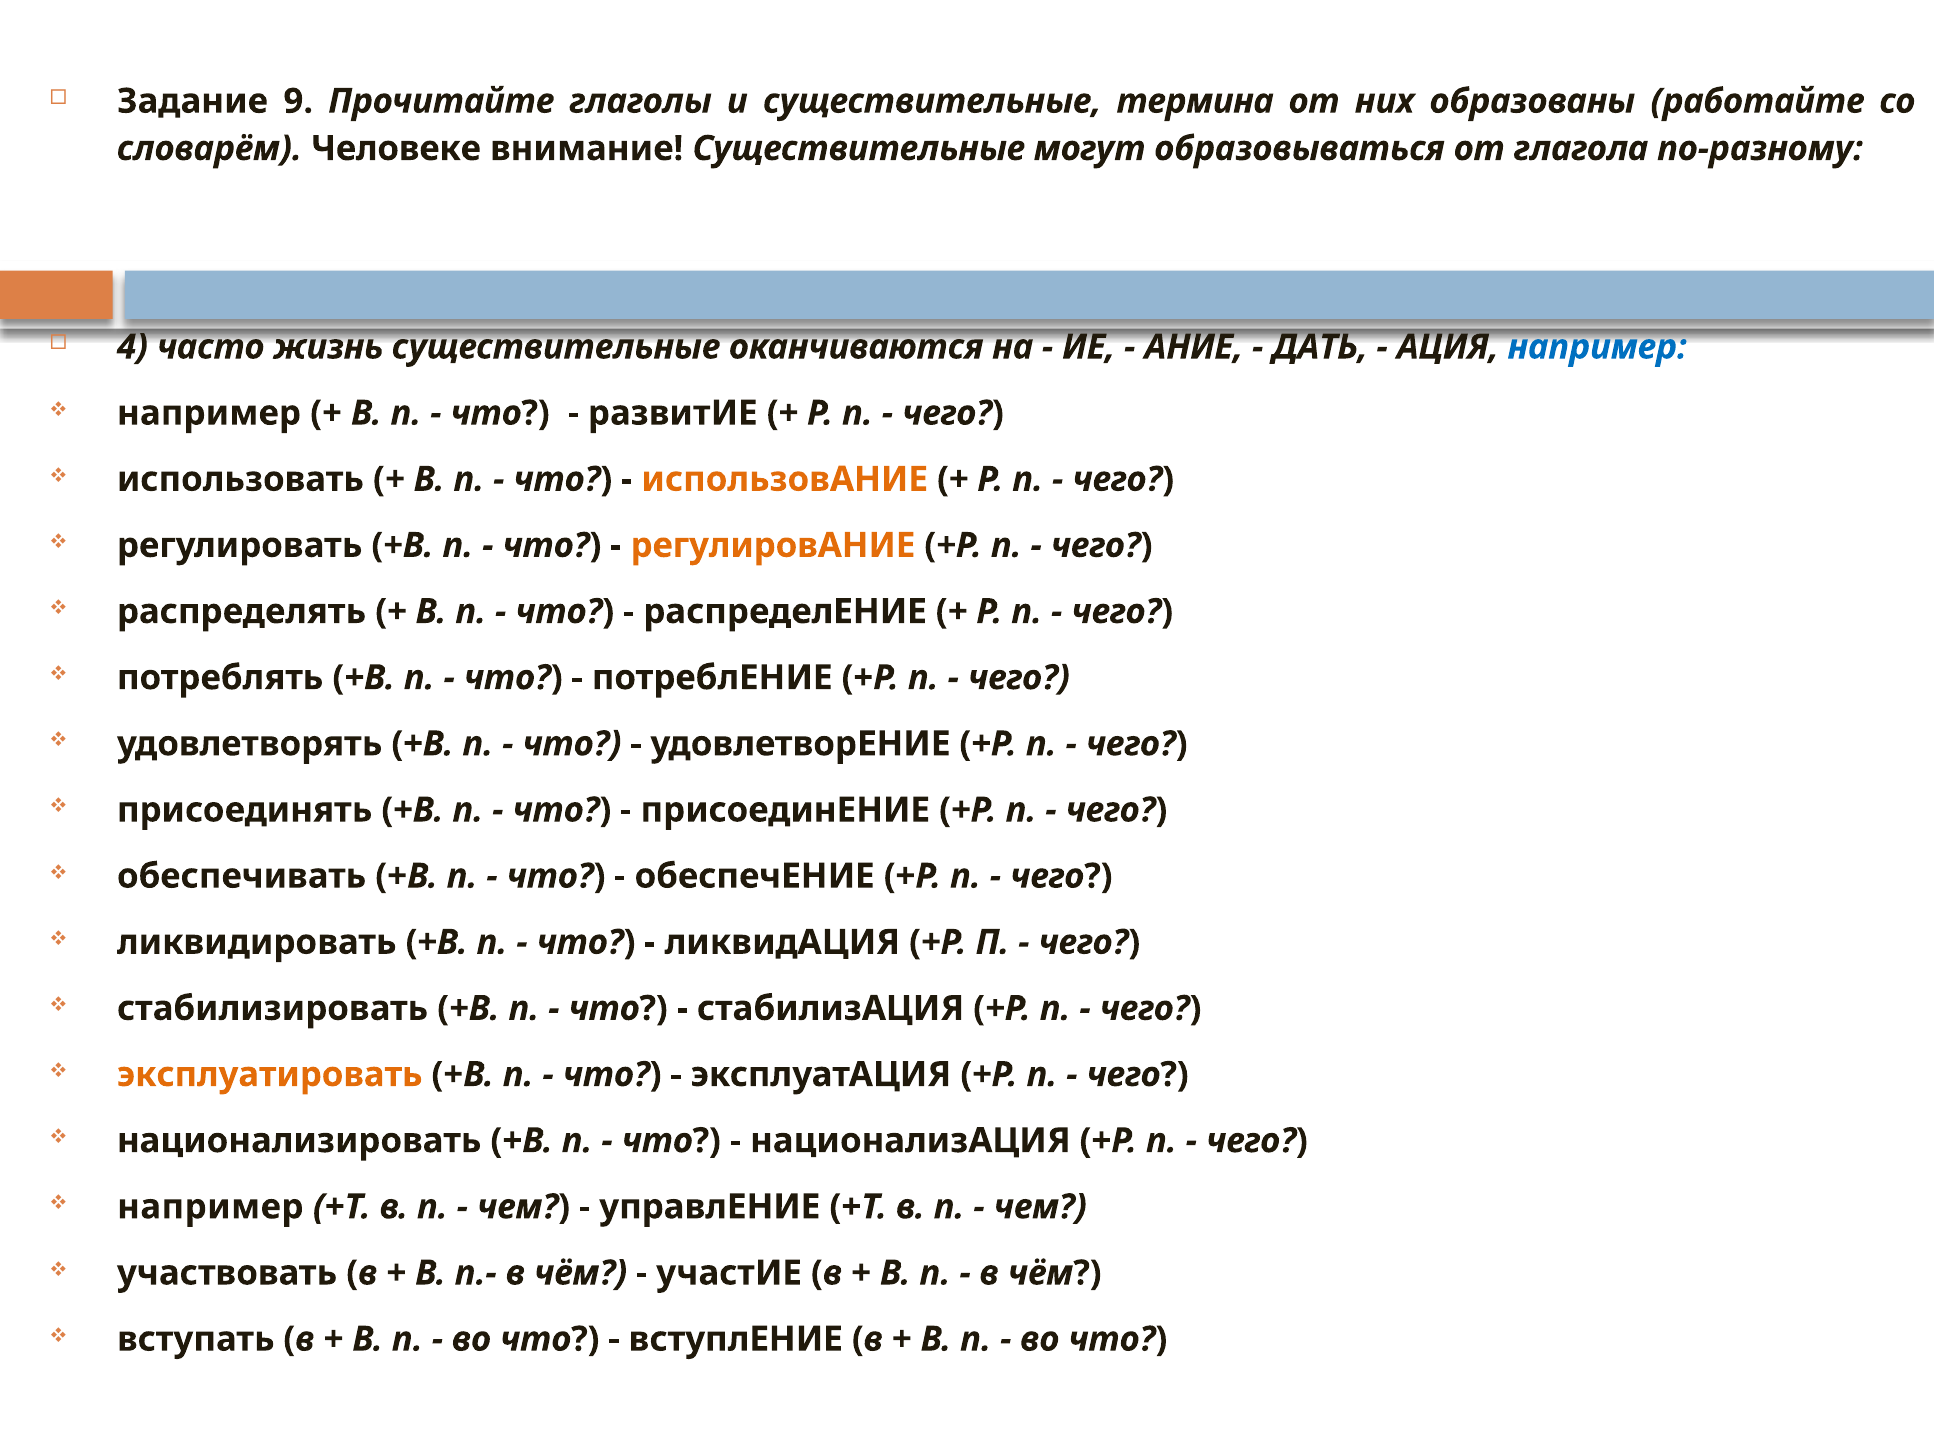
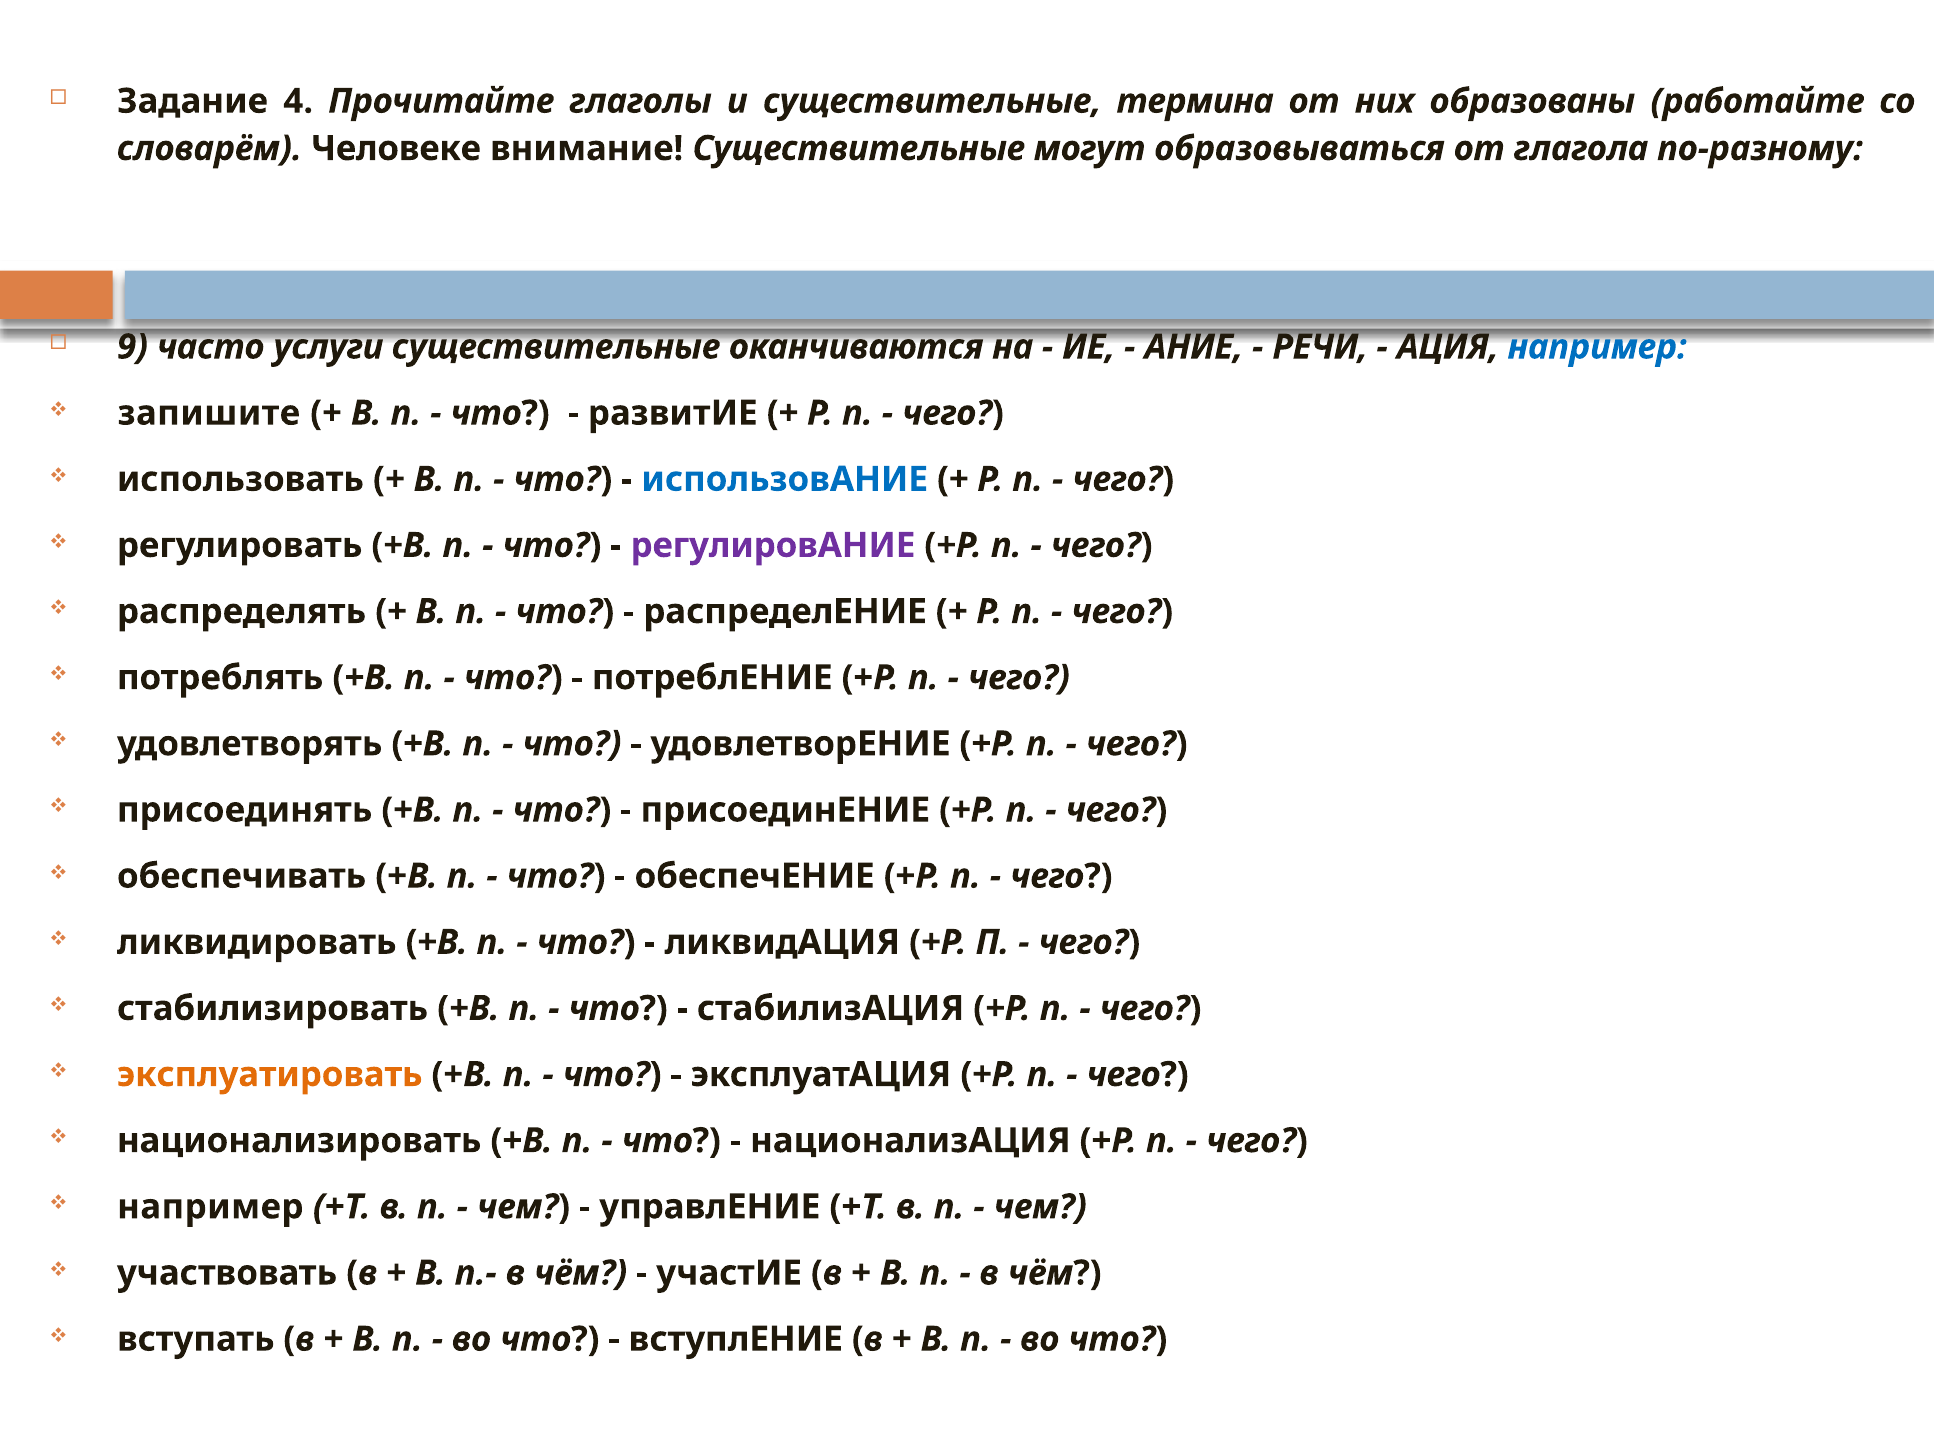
9: 9 -> 4
4: 4 -> 9
жизнь: жизнь -> услуги
ДАТЬ: ДАТЬ -> РЕЧИ
например at (209, 413): например -> запишите
использовАНИЕ colour: orange -> blue
регулировАНИЕ colour: orange -> purple
